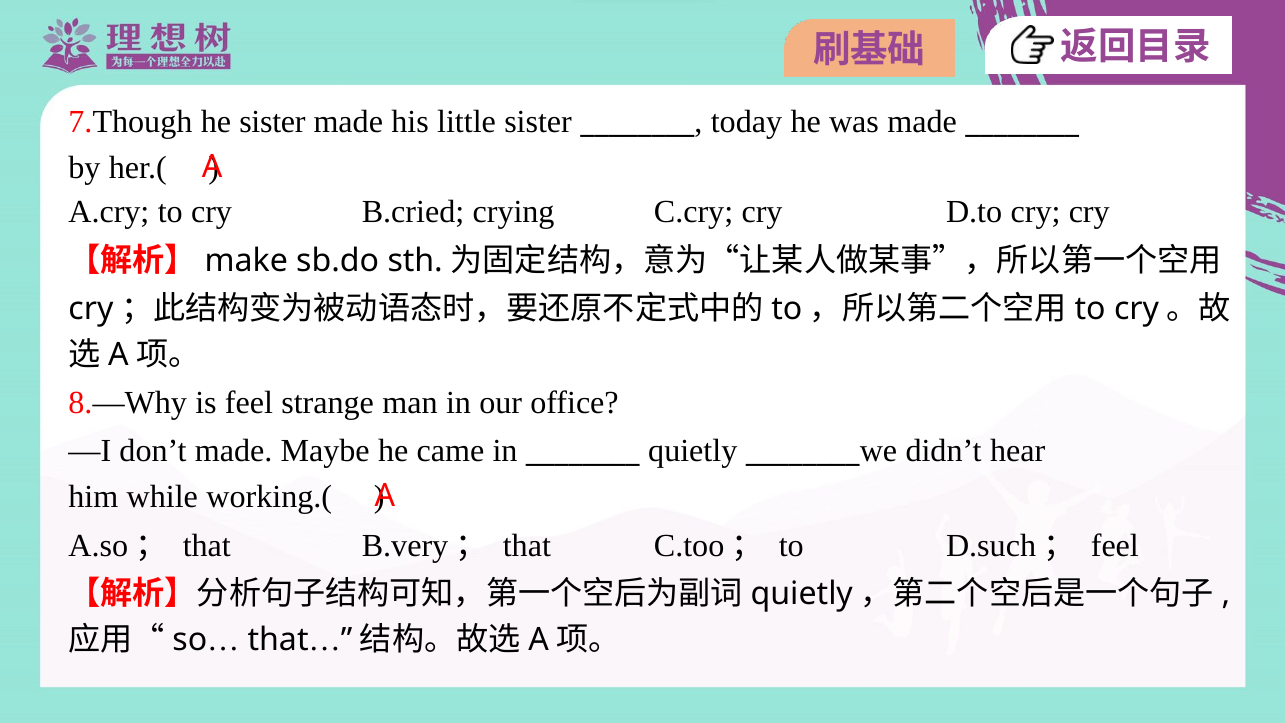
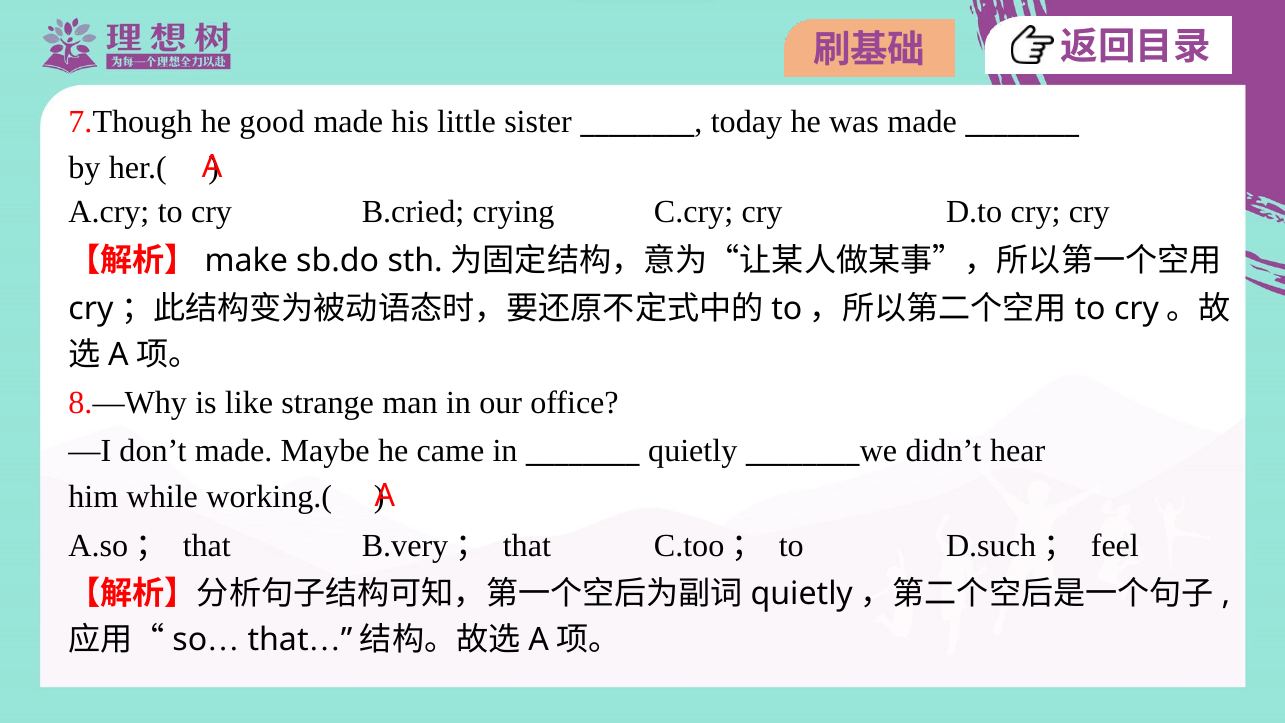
he sister: sister -> good
is feel: feel -> like
